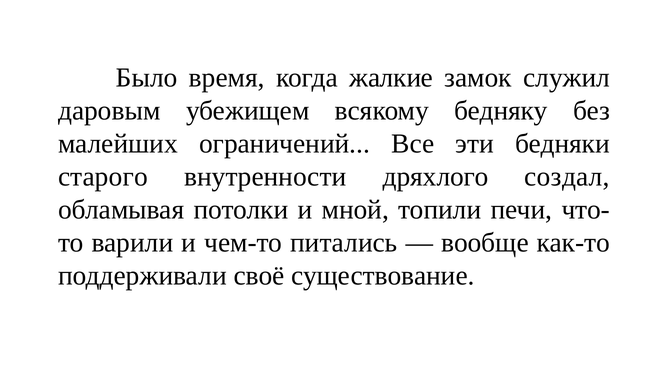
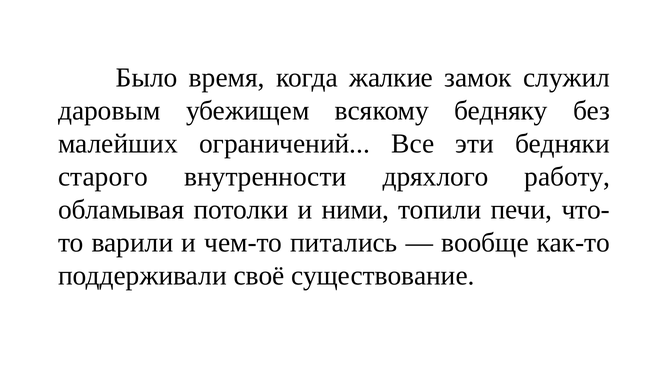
создал: создал -> работу
мной: мной -> ними
